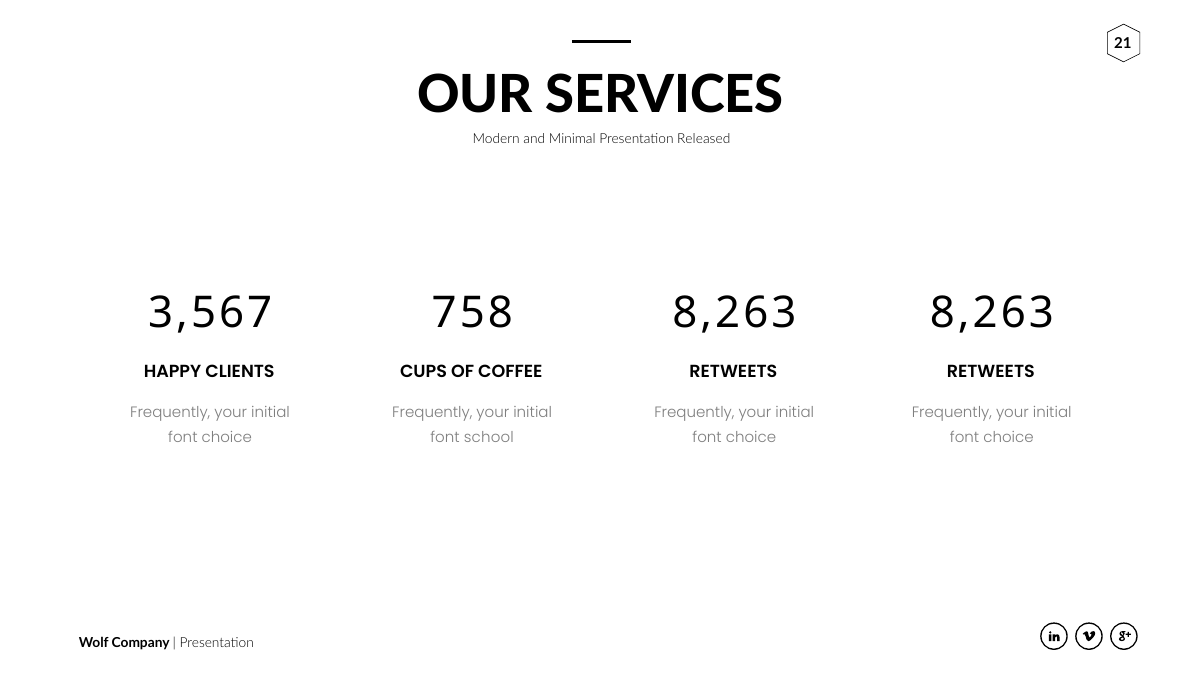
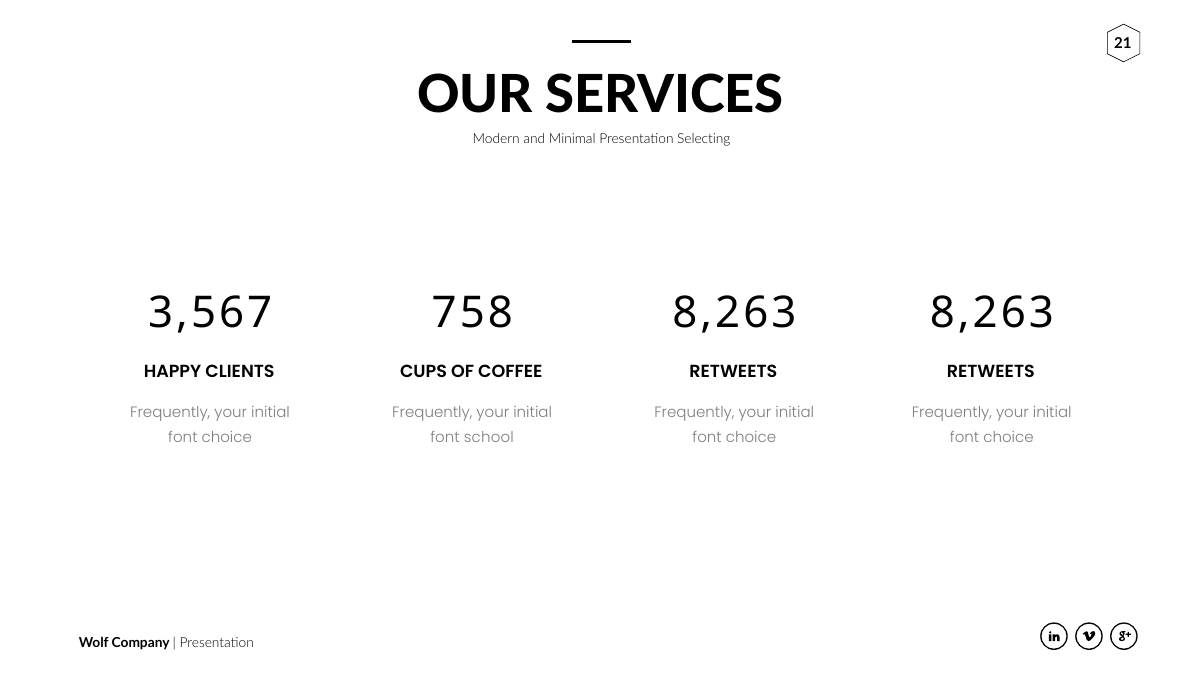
Released: Released -> Selecting
